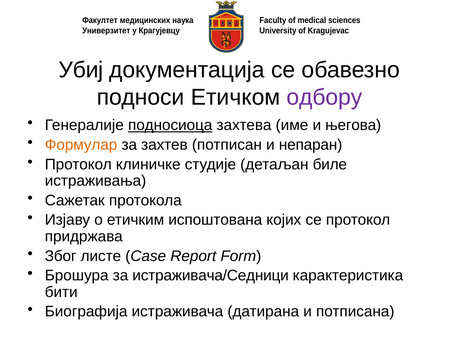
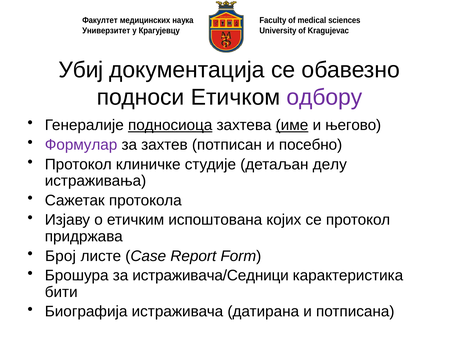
име underline: none -> present
његова: његова -> његово
Формулар colour: orange -> purple
непаран: непаран -> посебно
биле: биле -> делу
Због: Због -> Број
